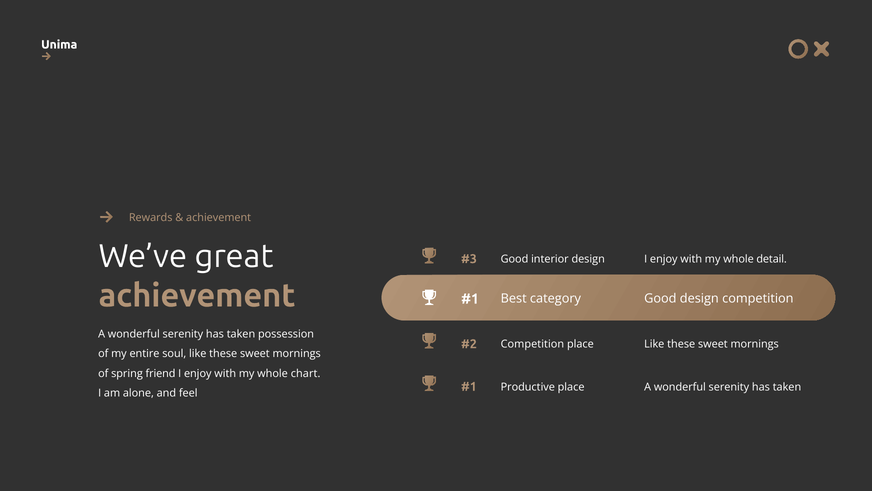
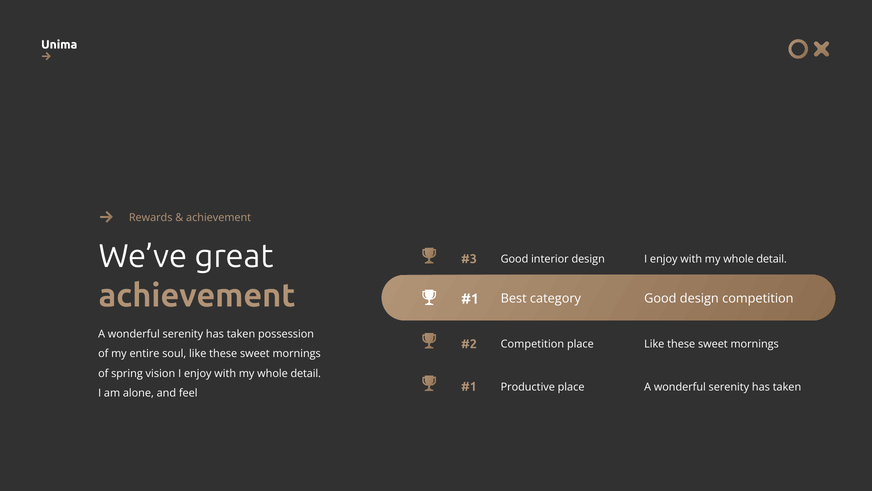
friend: friend -> vision
chart at (306, 373): chart -> detail
